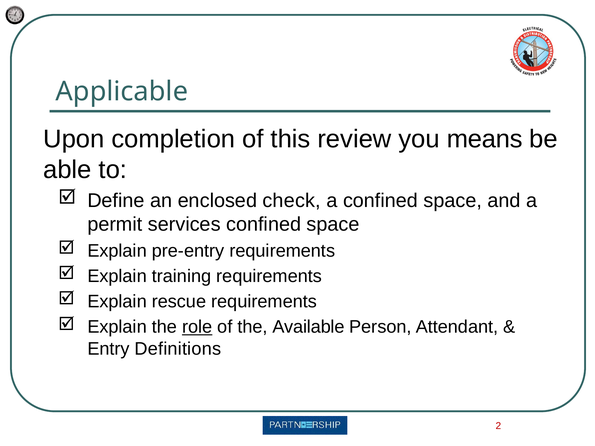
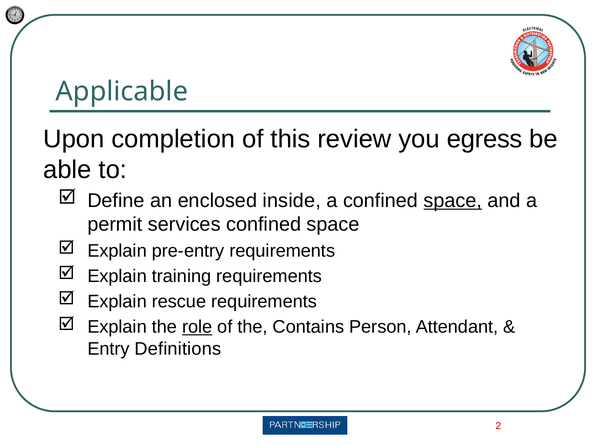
means: means -> egress
check: check -> inside
space at (453, 201) underline: none -> present
Available: Available -> Contains
